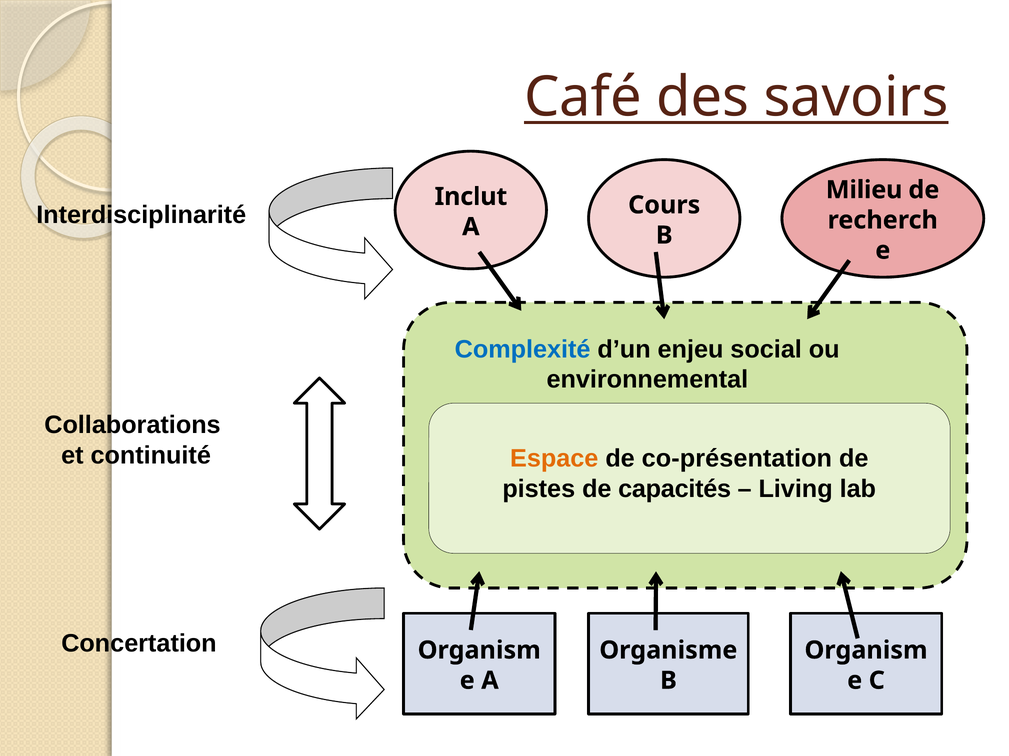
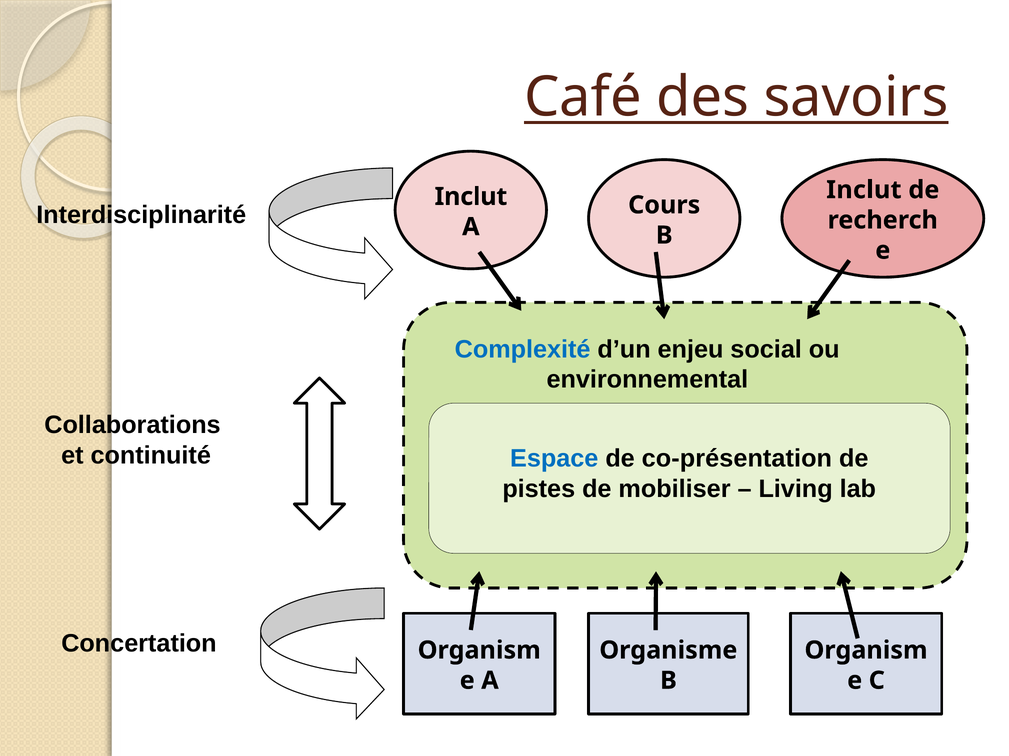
Milieu at (864, 190): Milieu -> Inclut
Espace colour: orange -> blue
capacités: capacités -> mobiliser
